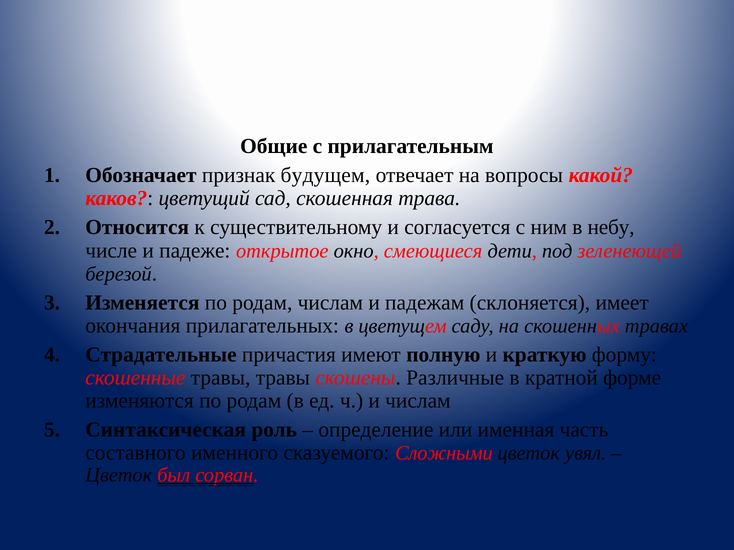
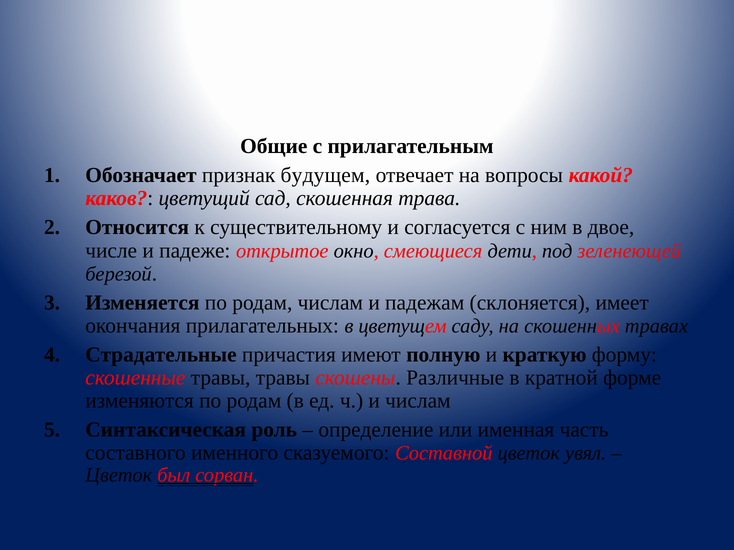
небу: небу -> двое
Сложными: Сложными -> Составной
